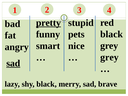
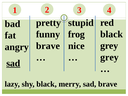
pretty underline: present -> none
pets: pets -> frog
smart at (48, 46): smart -> brave
